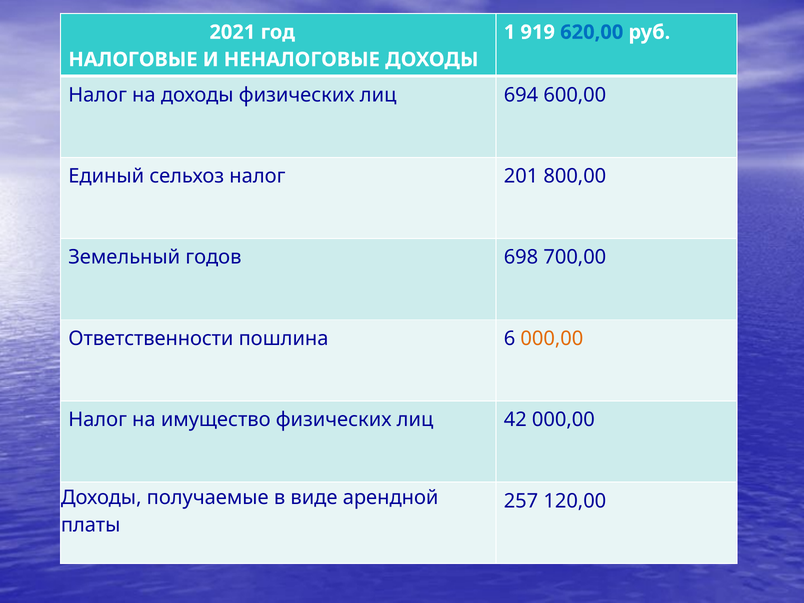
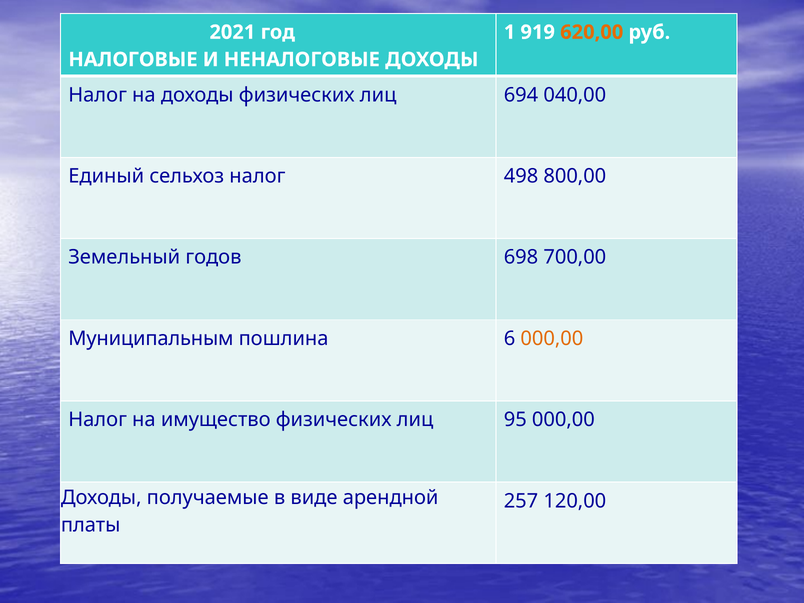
620,00 colour: blue -> orange
600,00: 600,00 -> 040,00
201: 201 -> 498
Ответственности: Ответственности -> Муниципальным
42: 42 -> 95
